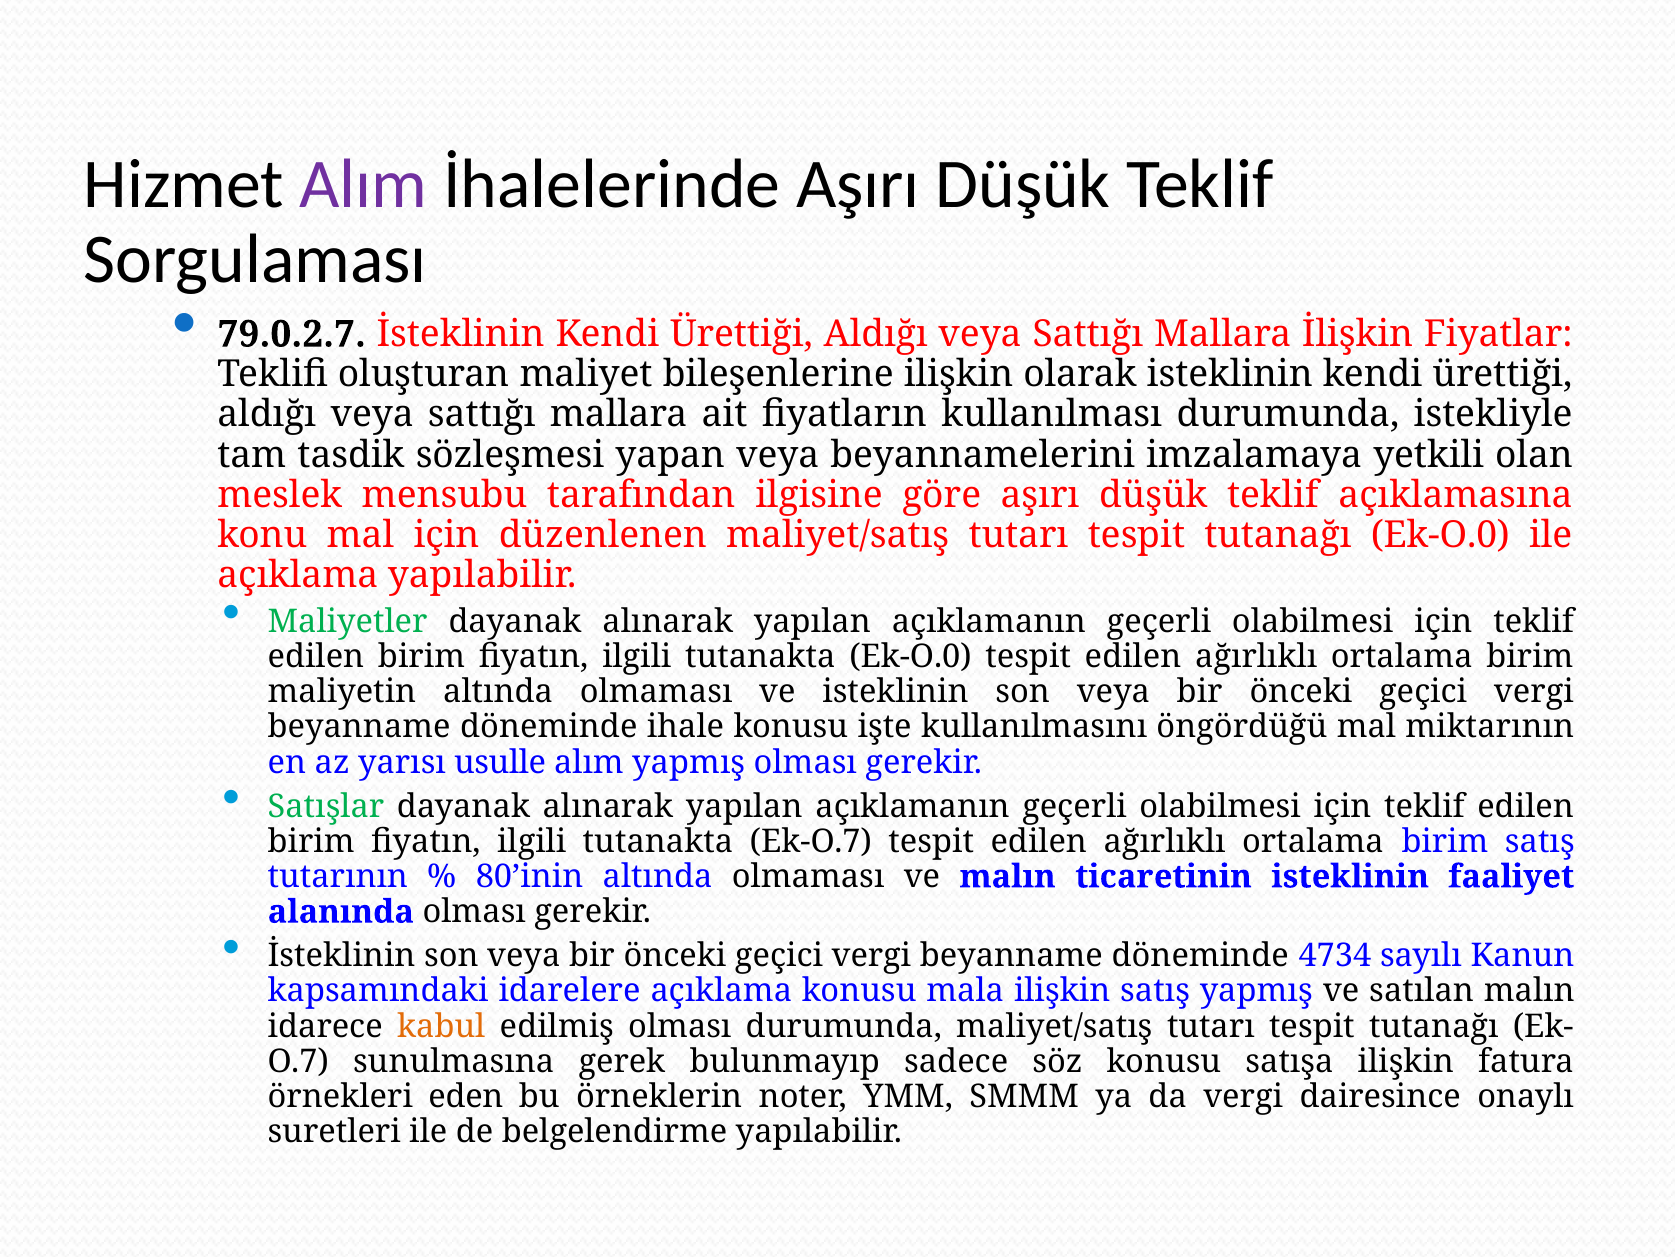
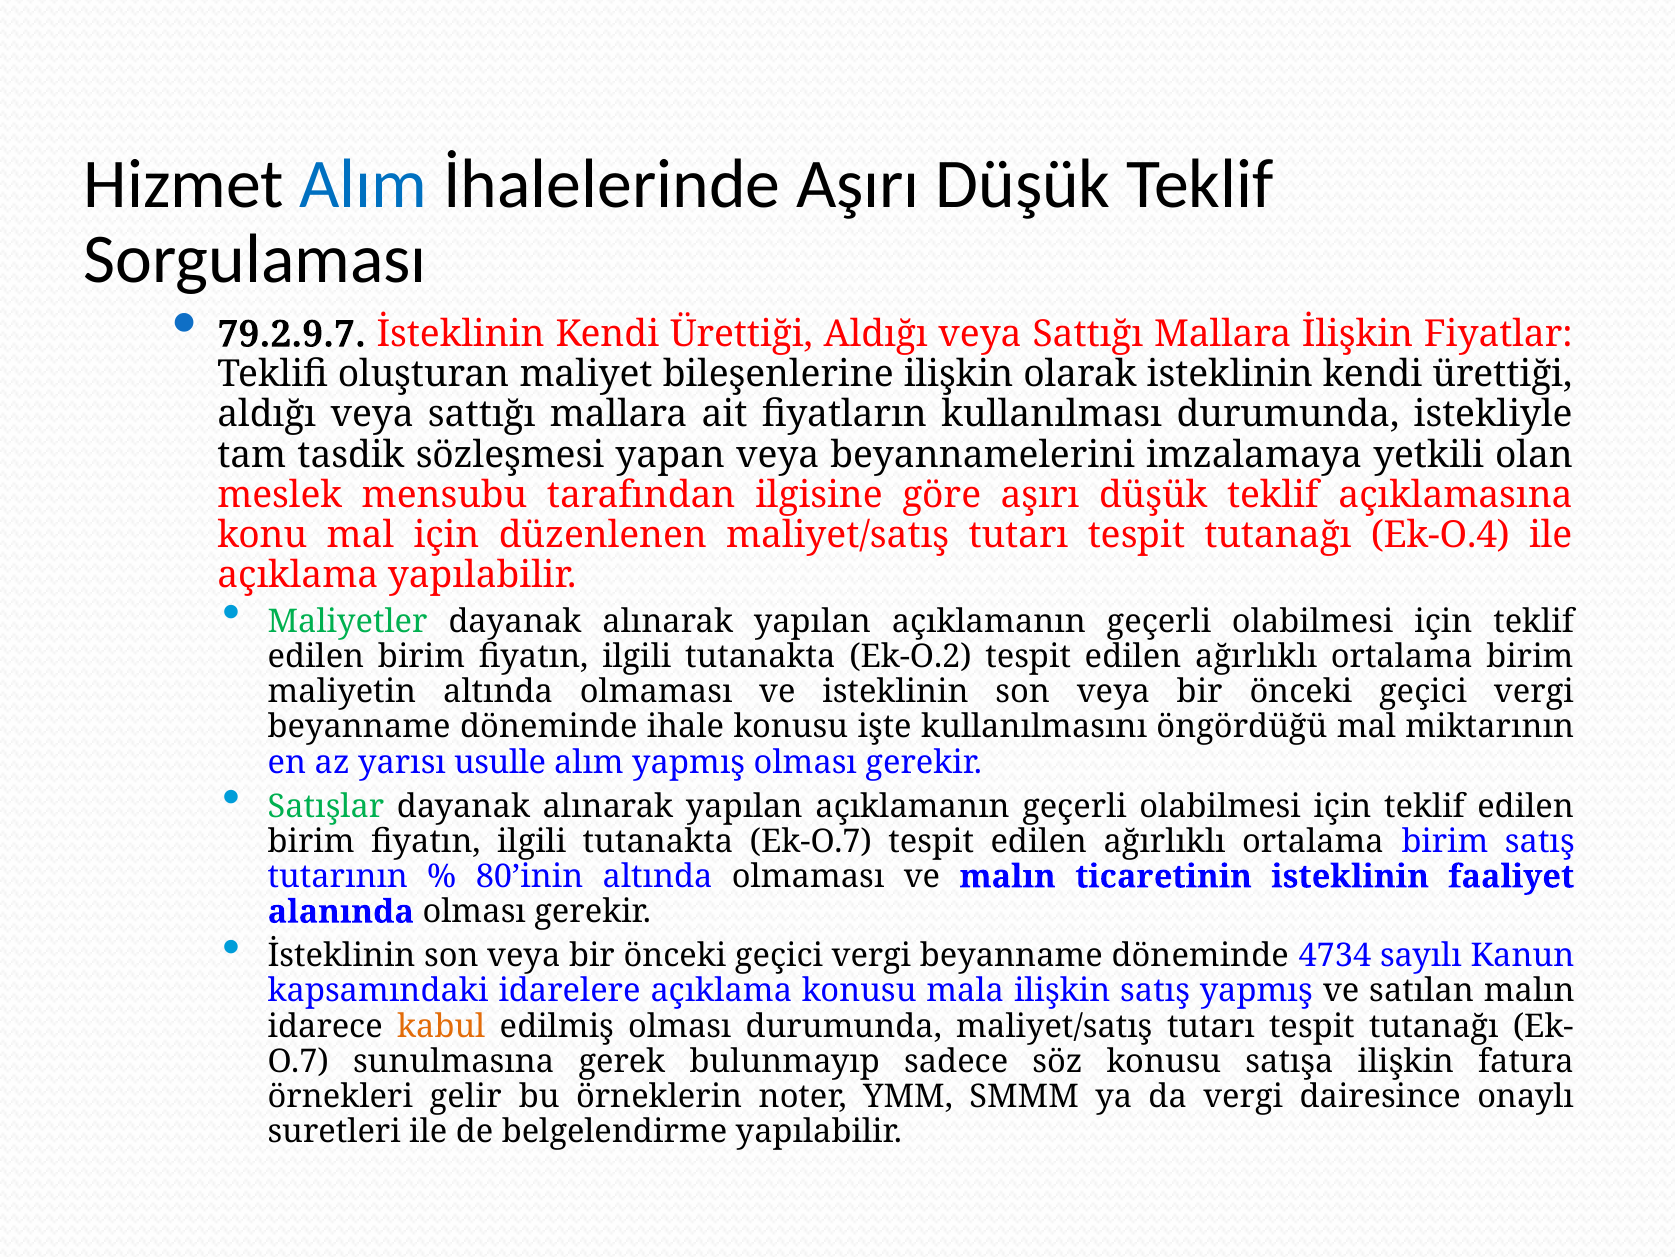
Alım at (363, 184) colour: purple -> blue
79.0.2.7: 79.0.2.7 -> 79.2.9.7
tutanağı Ek-O.0: Ek-O.0 -> Ek-O.4
tutanakta Ek-O.0: Ek-O.0 -> Ek-O.2
eden: eden -> gelir
